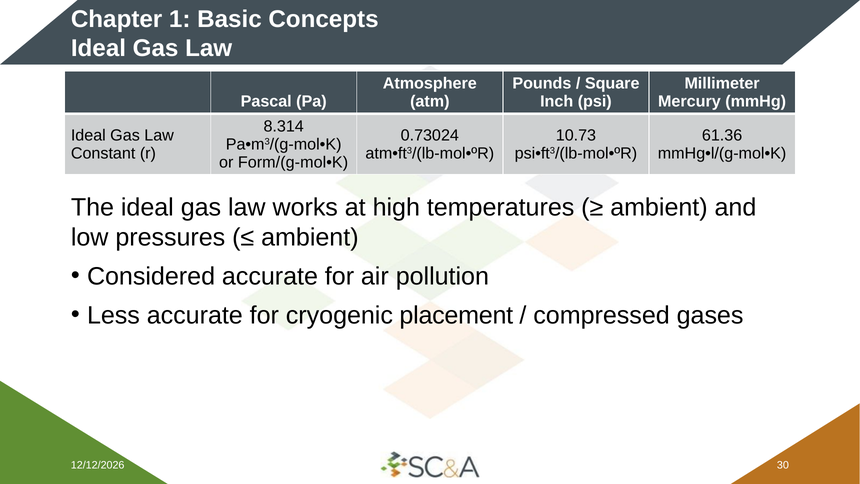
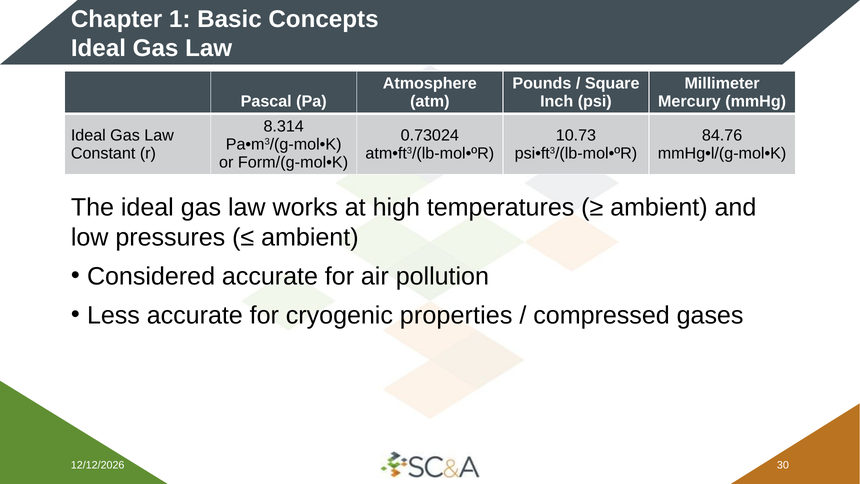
61.36: 61.36 -> 84.76
placement: placement -> properties
